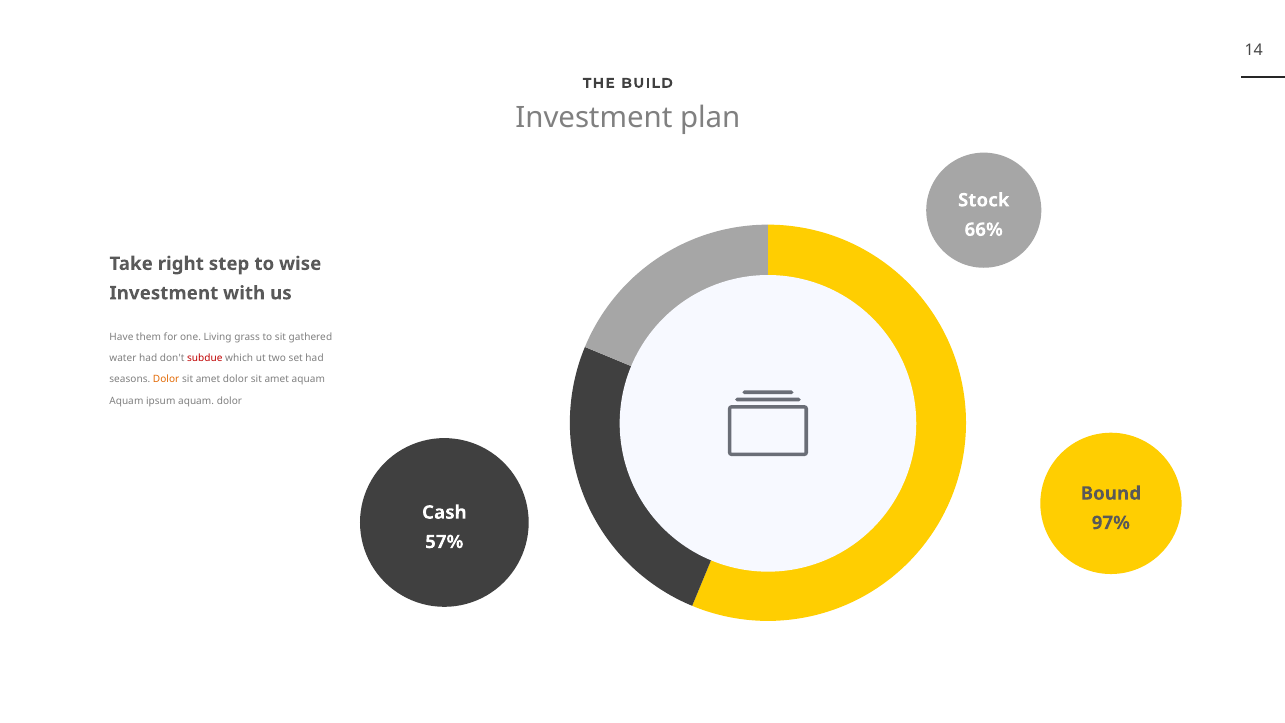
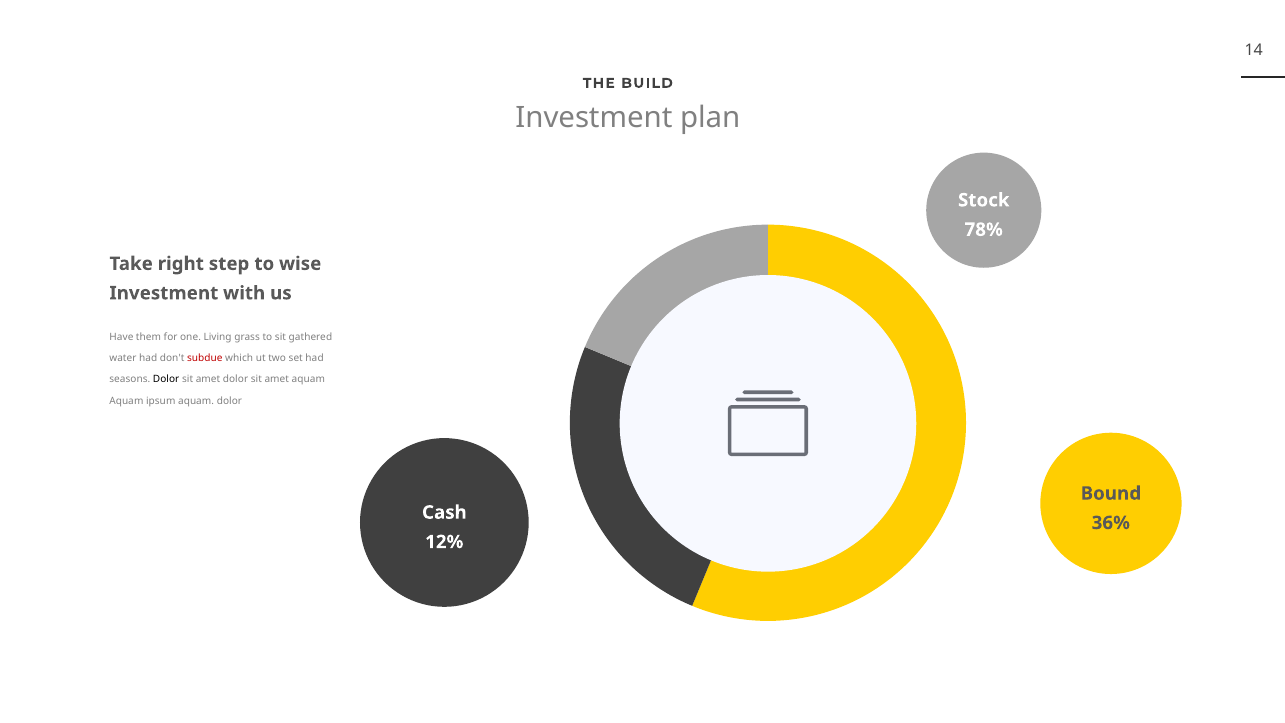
66%: 66% -> 78%
Dolor at (166, 379) colour: orange -> black
97%: 97% -> 36%
57%: 57% -> 12%
